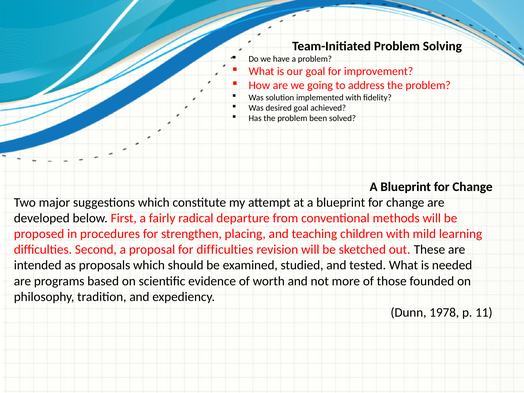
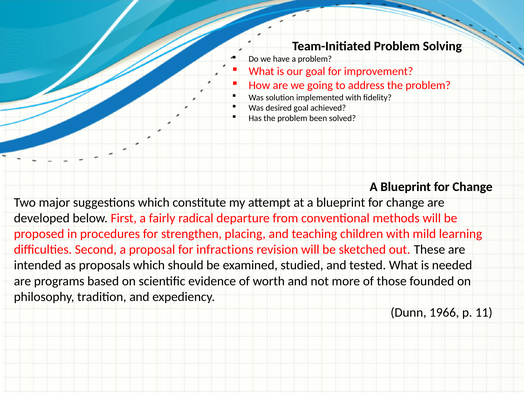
for difficulties: difficulties -> infractions
1978: 1978 -> 1966
